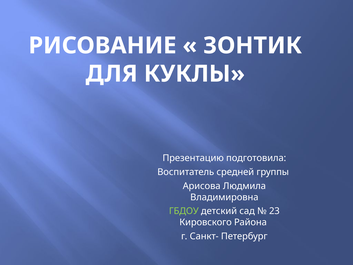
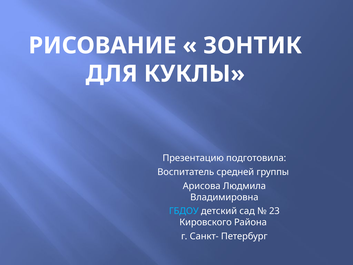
ГБДОУ colour: light green -> light blue
